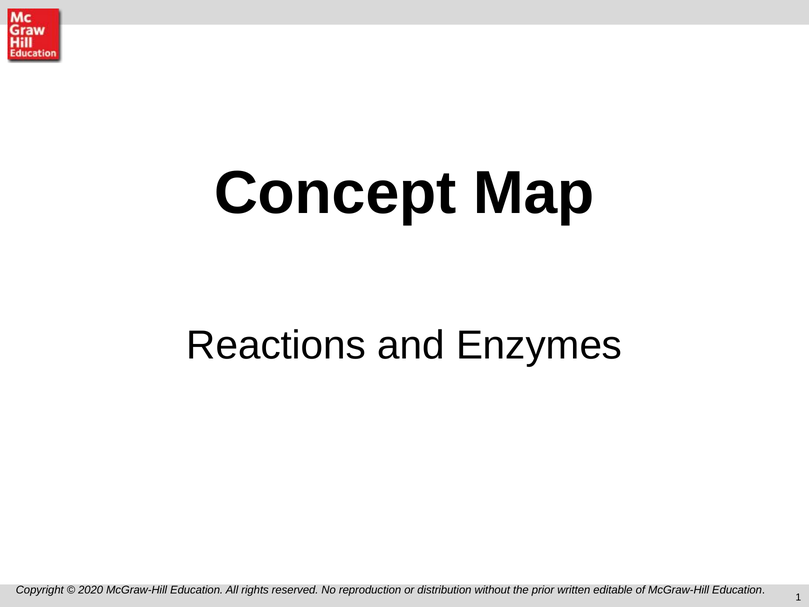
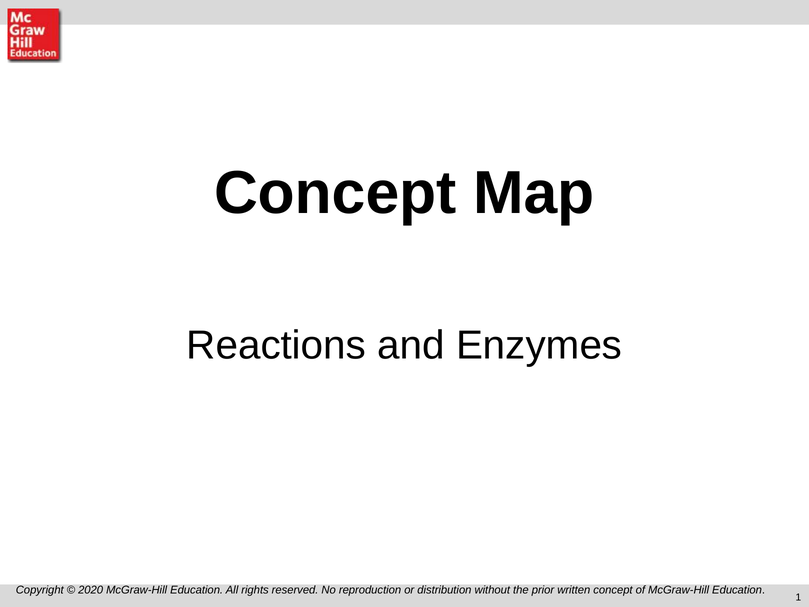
written editable: editable -> concept
